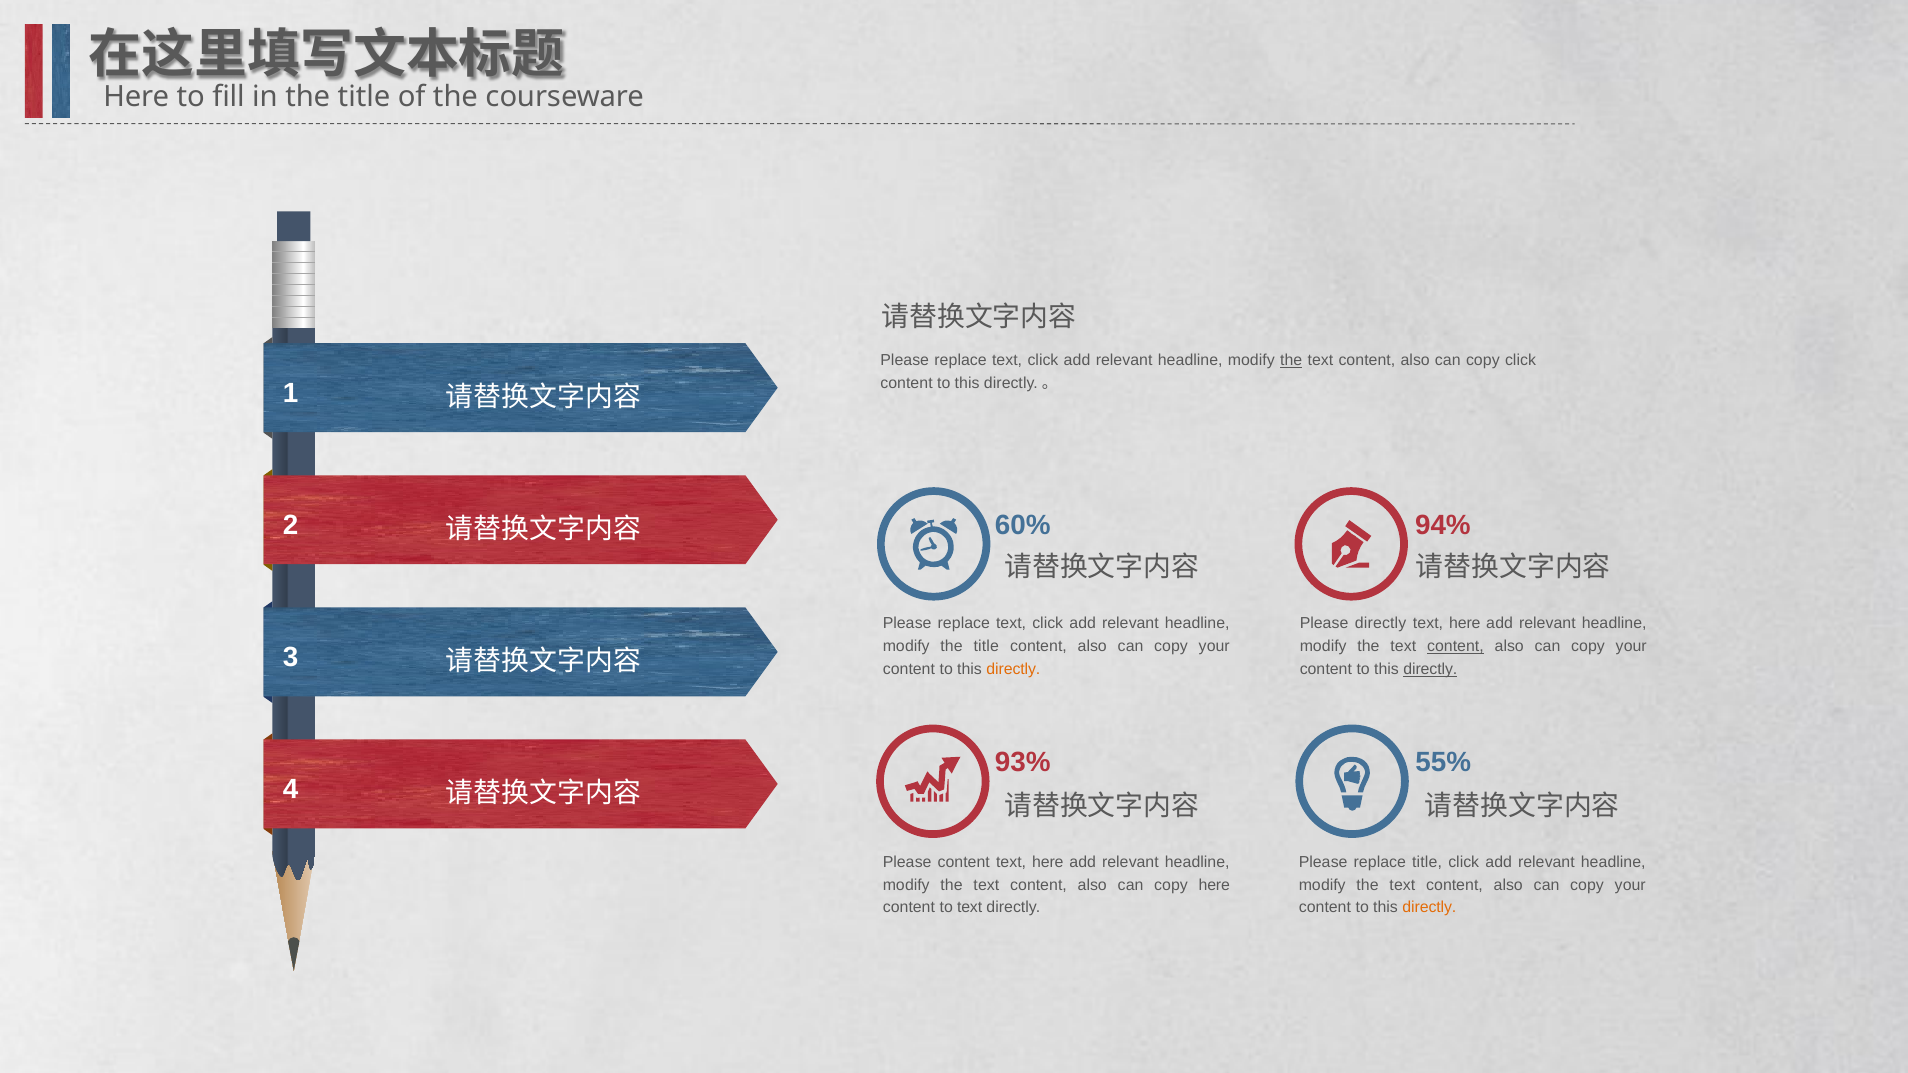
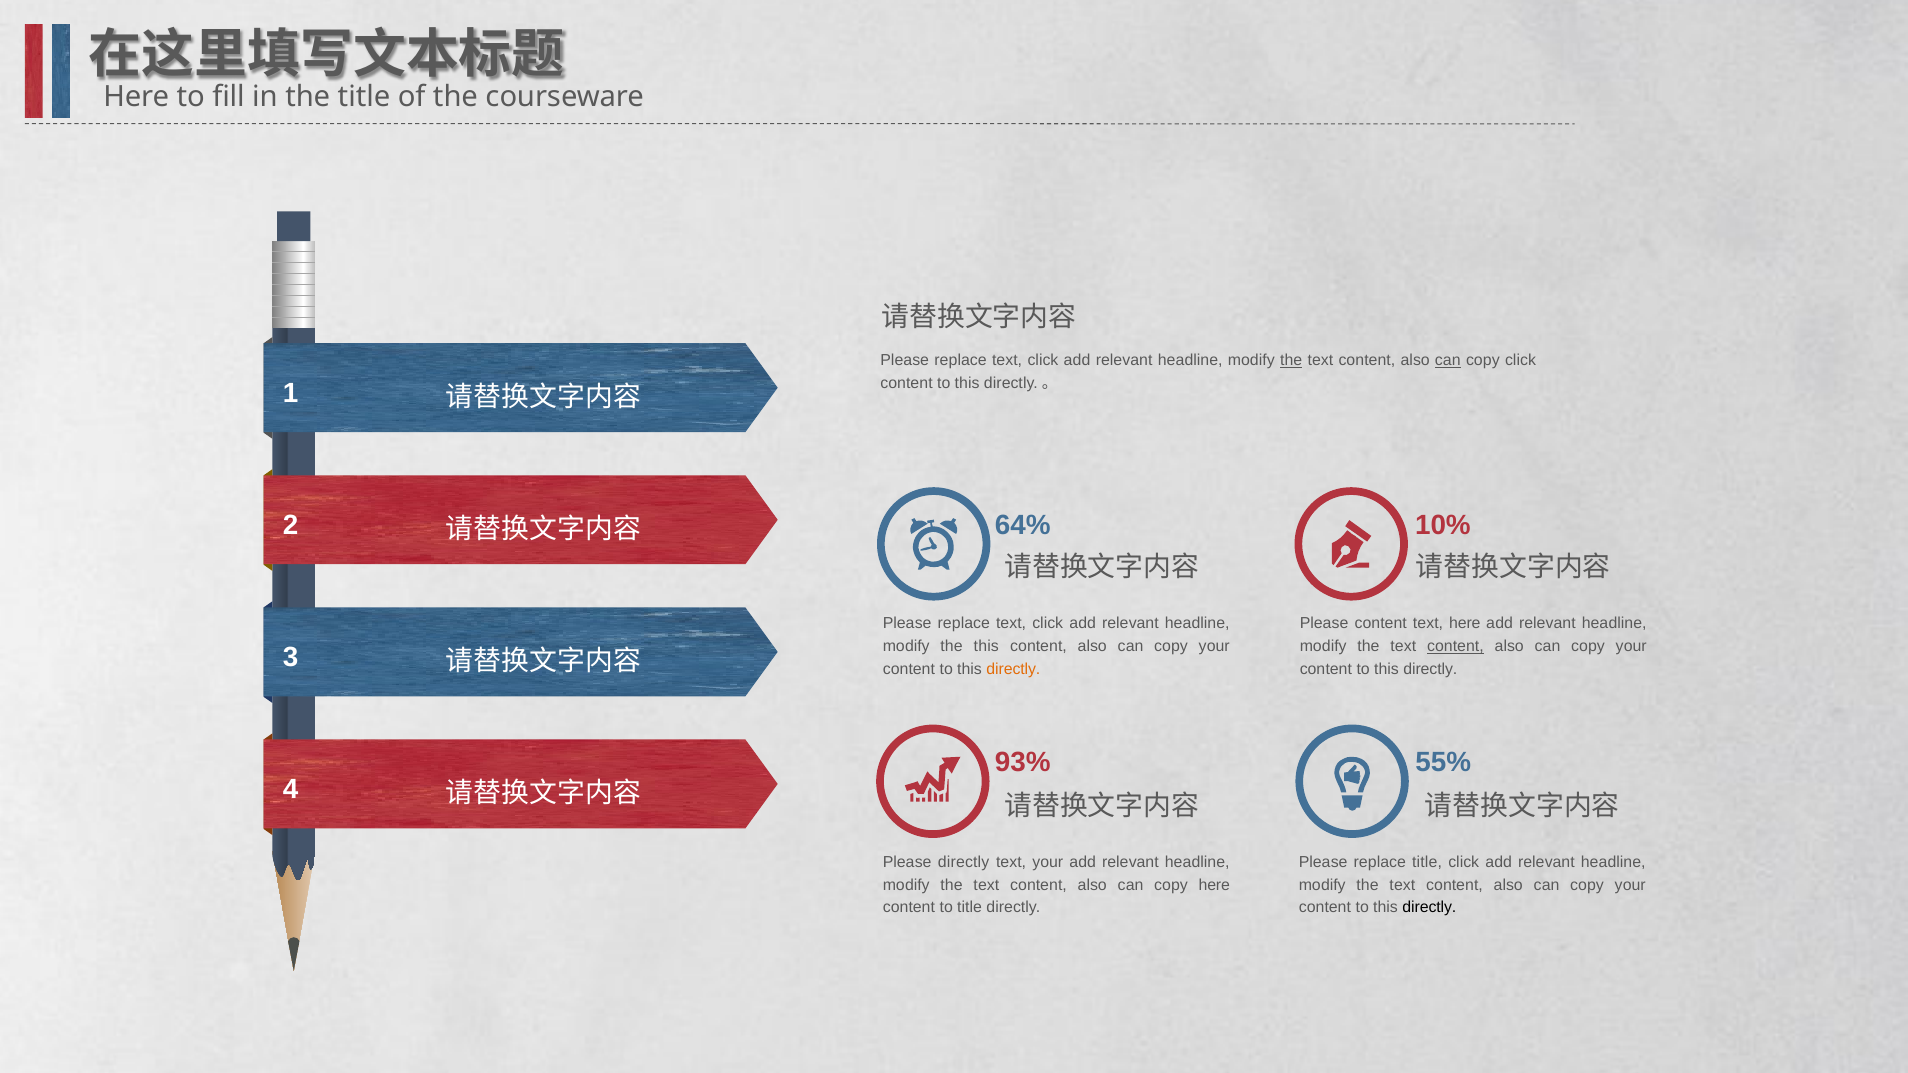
can at (1448, 361) underline: none -> present
60%: 60% -> 64%
94%: 94% -> 10%
Please directly: directly -> content
modify the title: title -> this
directly at (1430, 669) underline: present -> none
Please content: content -> directly
here at (1048, 862): here -> your
to text: text -> title
directly at (1429, 908) colour: orange -> black
